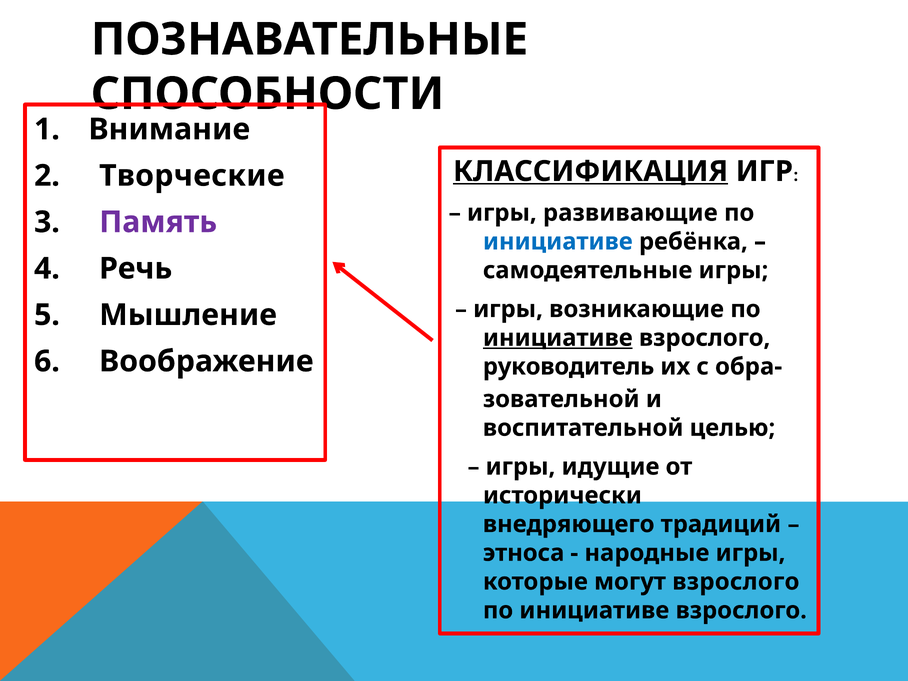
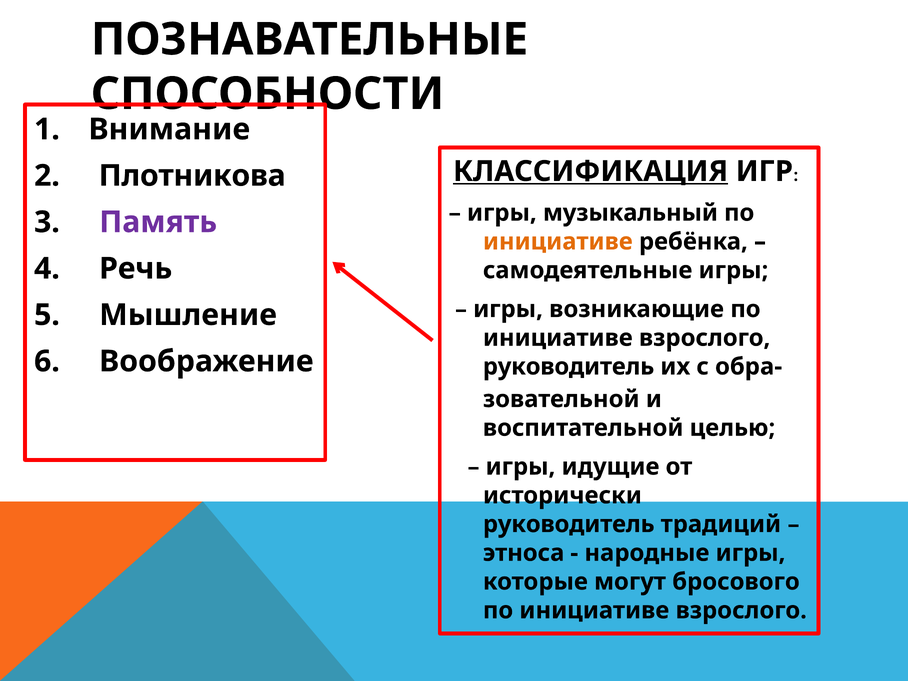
Творческие: Творческие -> Плотникова
развивающие: развивающие -> музыкальный
инициативе at (558, 242) colour: blue -> orange
инициативе at (558, 338) underline: present -> none
внедряющего at (569, 524): внедряющего -> руководитель
могут взрослого: взрослого -> бросового
